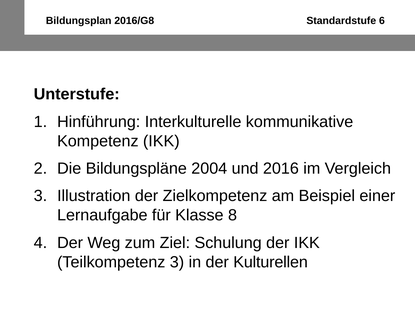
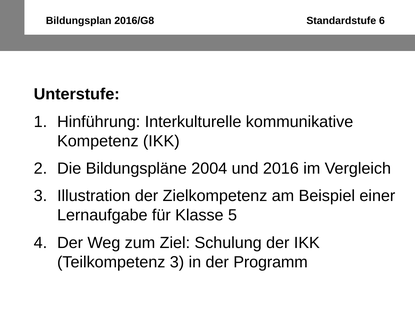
8: 8 -> 5
Kulturellen: Kulturellen -> Programm
